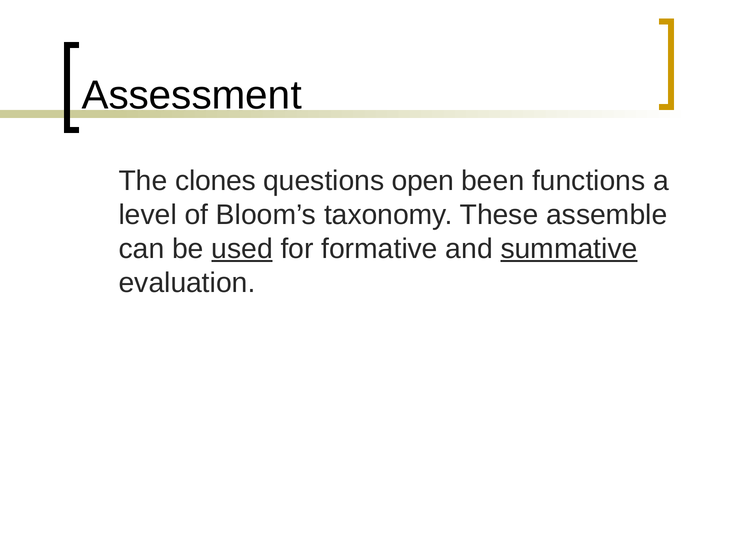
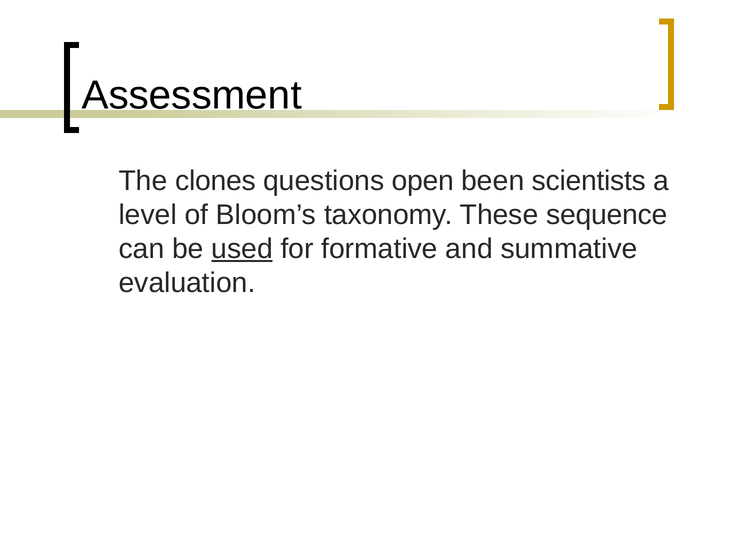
functions: functions -> scientists
assemble: assemble -> sequence
summative underline: present -> none
